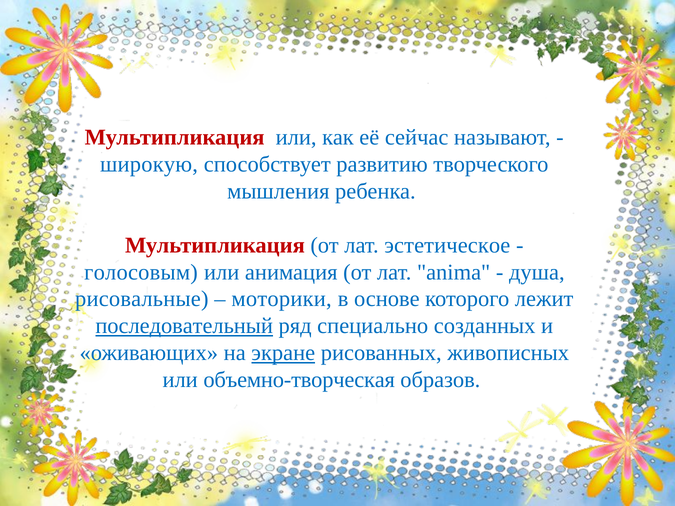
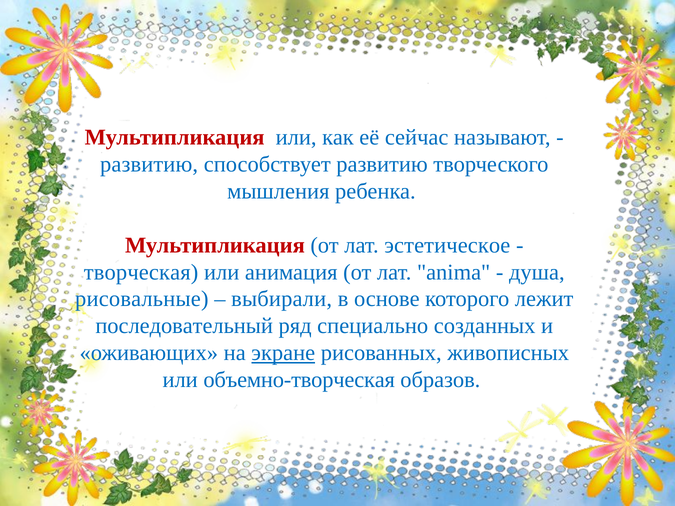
широкую at (149, 164): широкую -> развитию
голосовым: голосовым -> творческая
моторики: моторики -> выбирали
последовательный underline: present -> none
